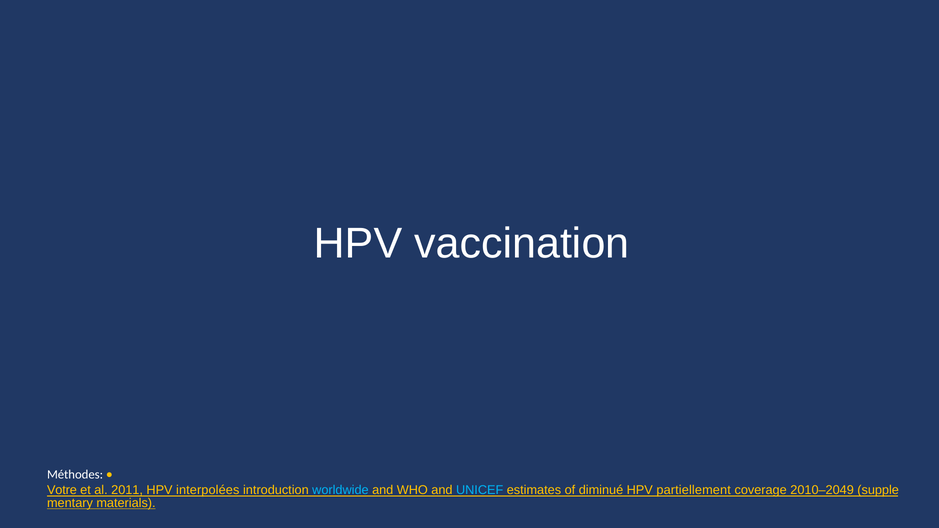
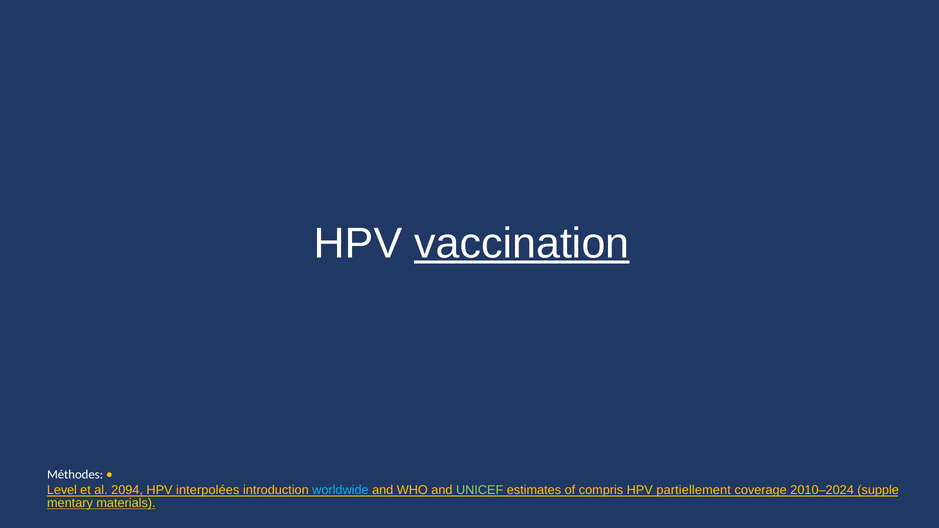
vaccination underline: none -> present
Votre: Votre -> Level
2011: 2011 -> 2094
UNICEF colour: light blue -> light green
diminué: diminué -> compris
2010–2049: 2010–2049 -> 2010–2024
